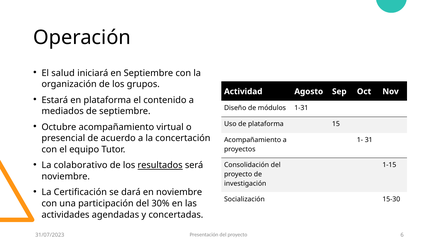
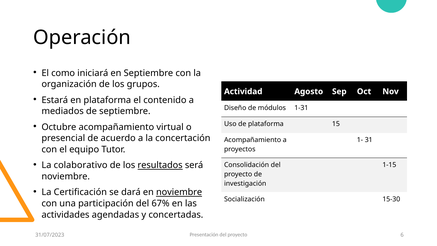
salud: salud -> como
noviembre at (179, 192) underline: none -> present
30%: 30% -> 67%
